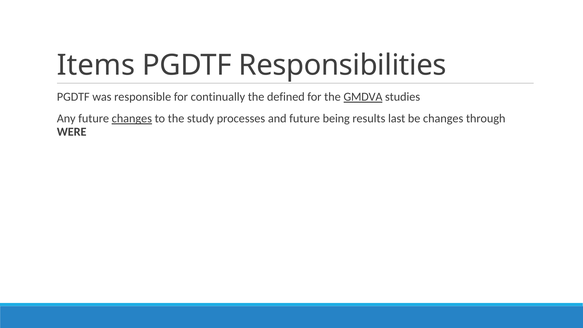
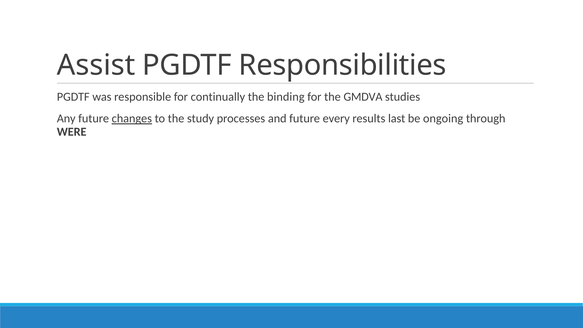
Items: Items -> Assist
defined: defined -> binding
GMDVA underline: present -> none
being: being -> every
be changes: changes -> ongoing
